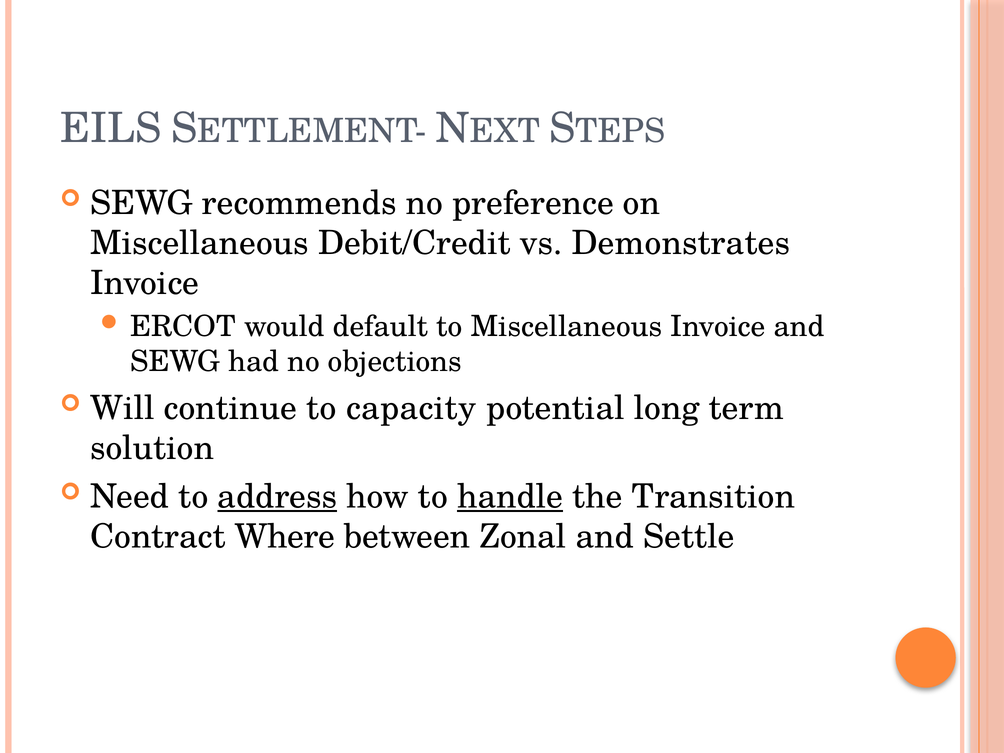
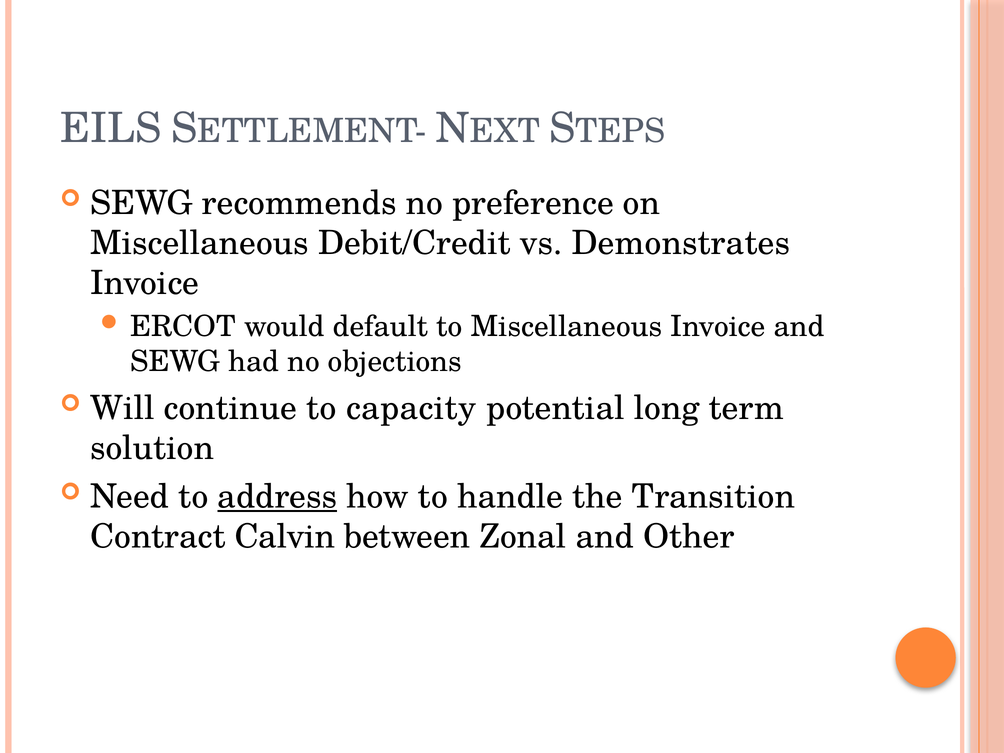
handle underline: present -> none
Where: Where -> Calvin
Settle: Settle -> Other
